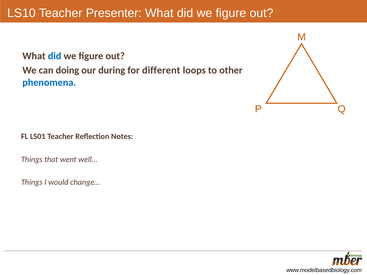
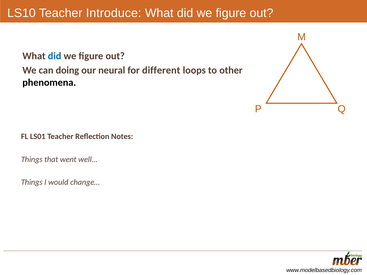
Presenter: Presenter -> Introduce
during: during -> neural
phenomena colour: blue -> black
